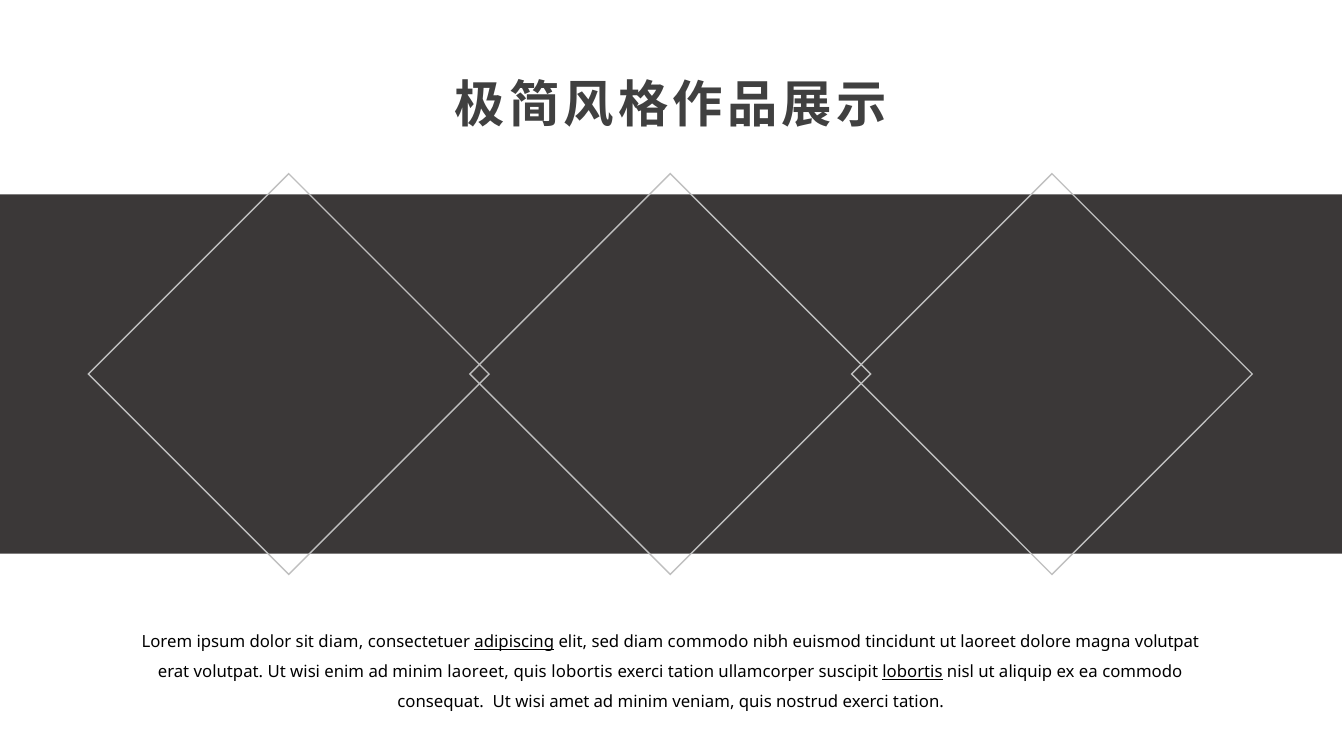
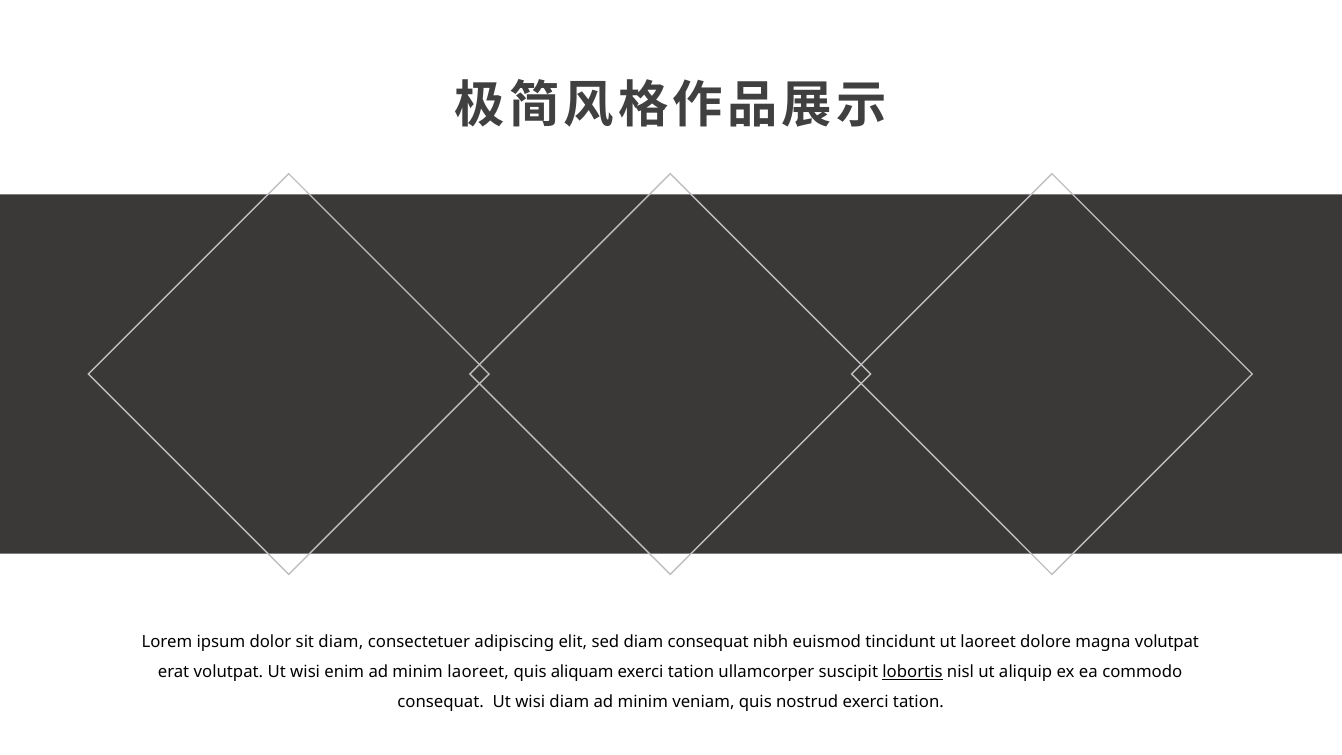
adipiscing underline: present -> none
diam commodo: commodo -> consequat
quis lobortis: lobortis -> aliquam
wisi amet: amet -> diam
